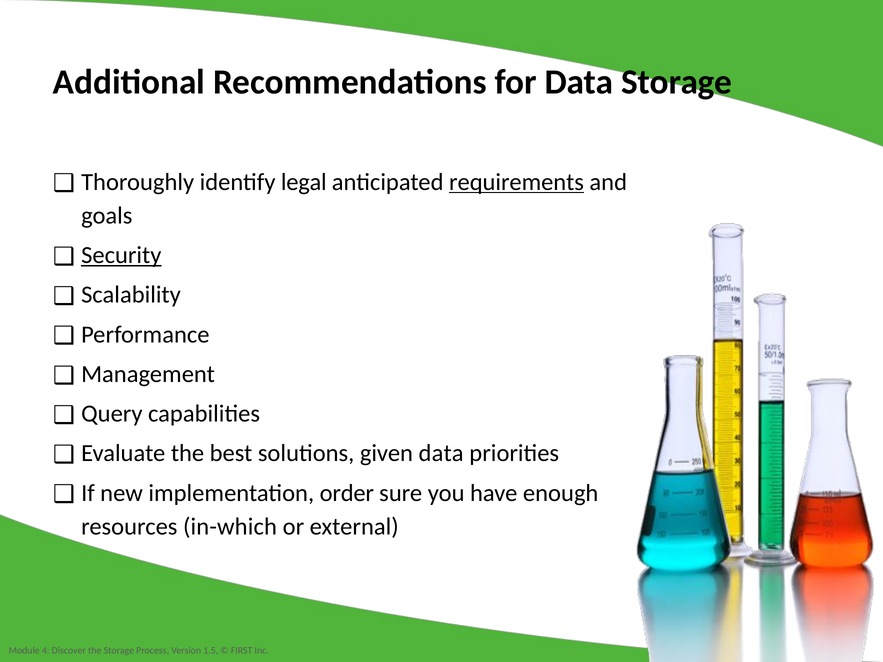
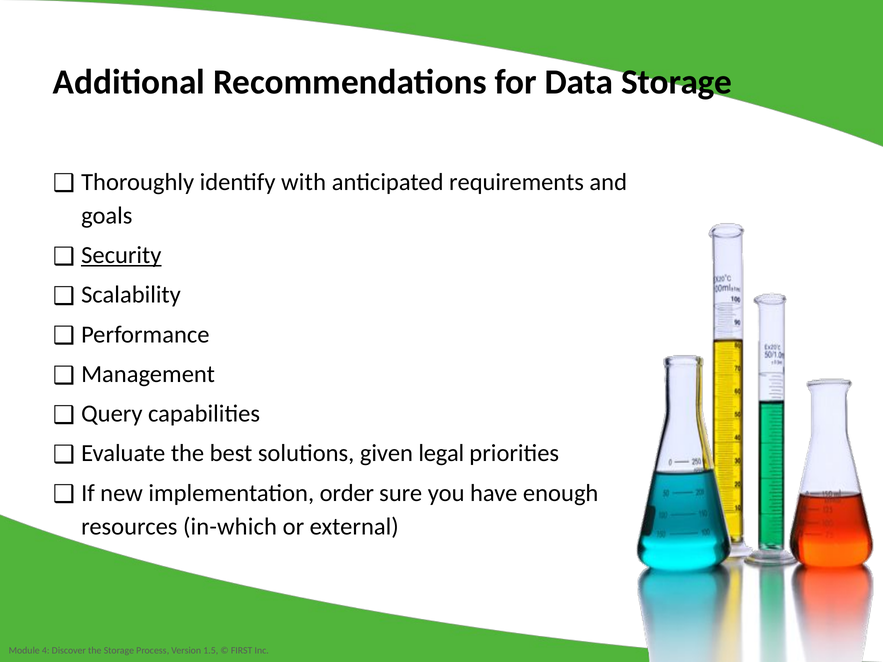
legal: legal -> with
requirements underline: present -> none
given data: data -> legal
